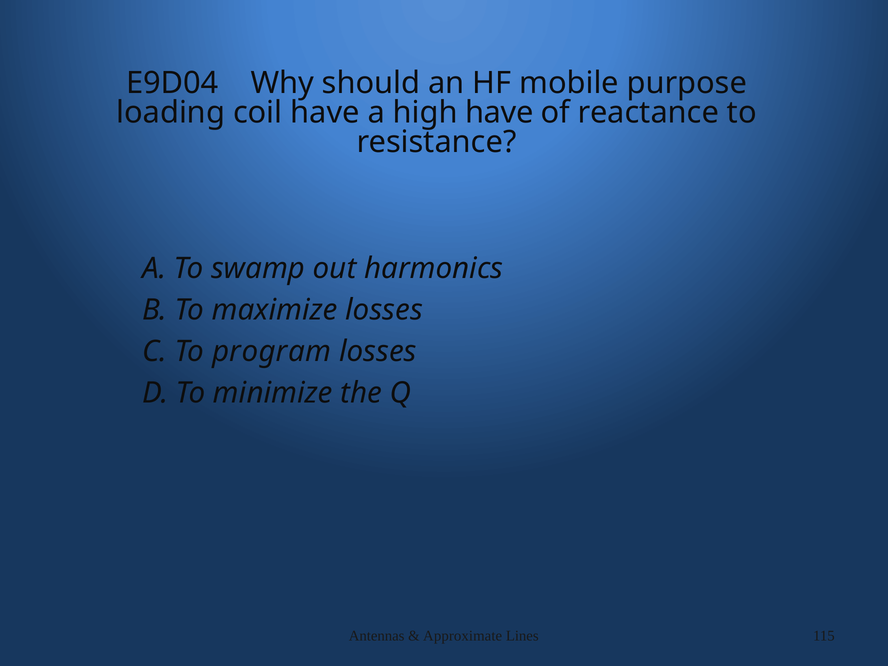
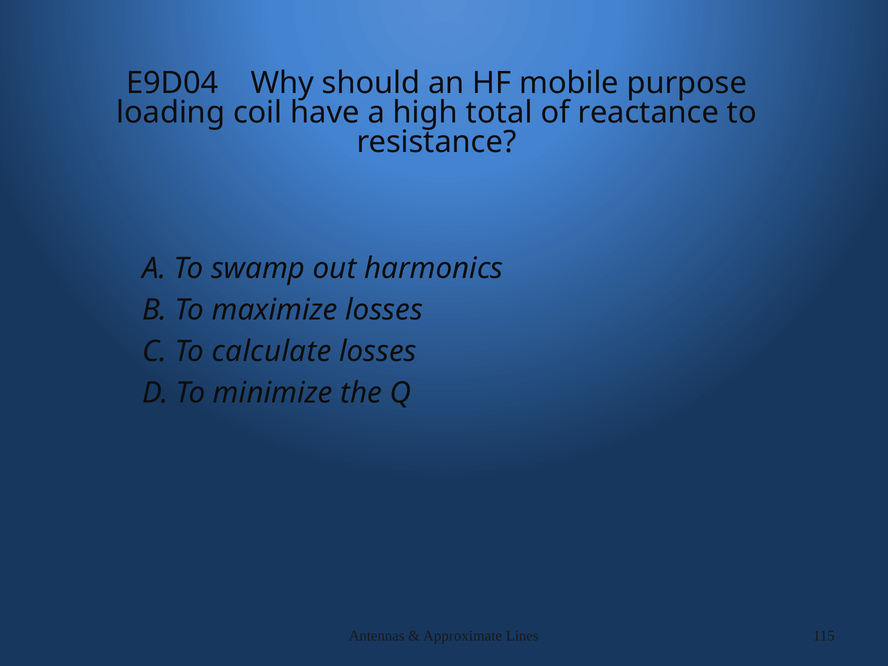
high have: have -> total
program: program -> calculate
